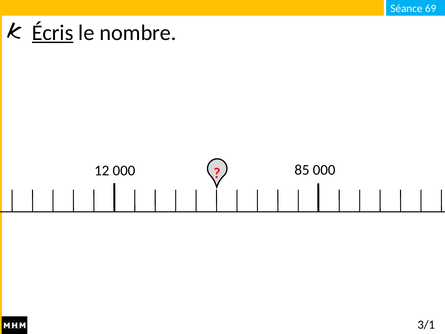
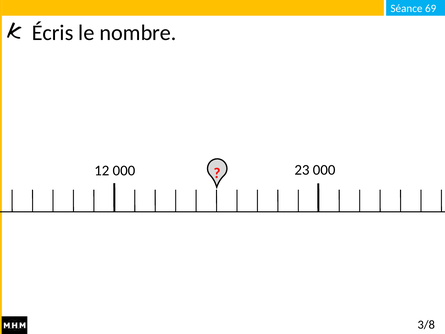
Écris underline: present -> none
85: 85 -> 23
3/1: 3/1 -> 3/8
